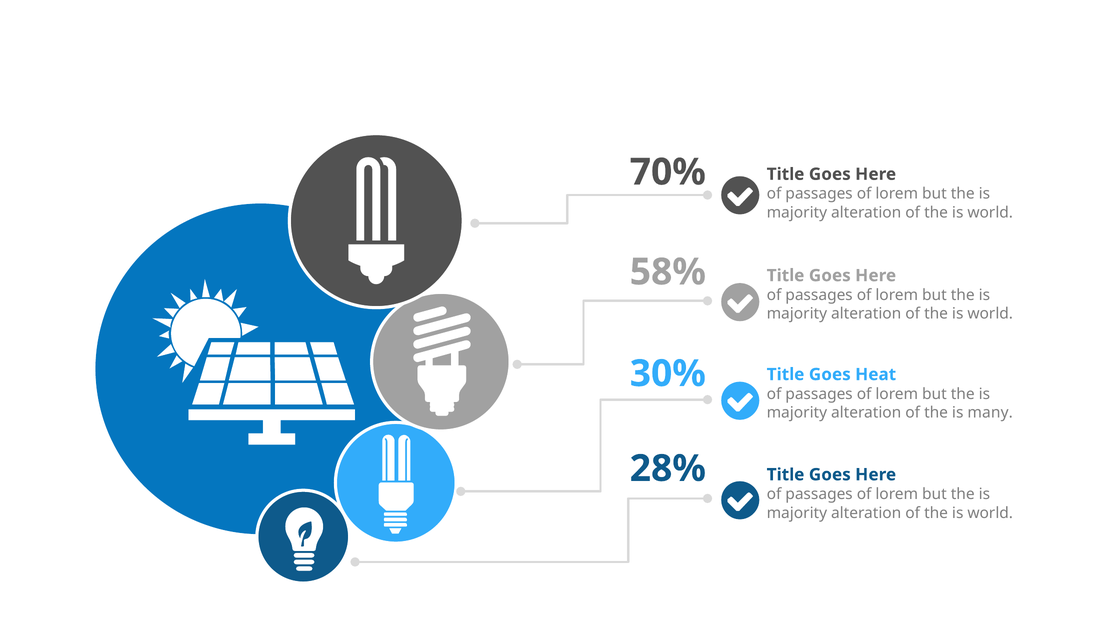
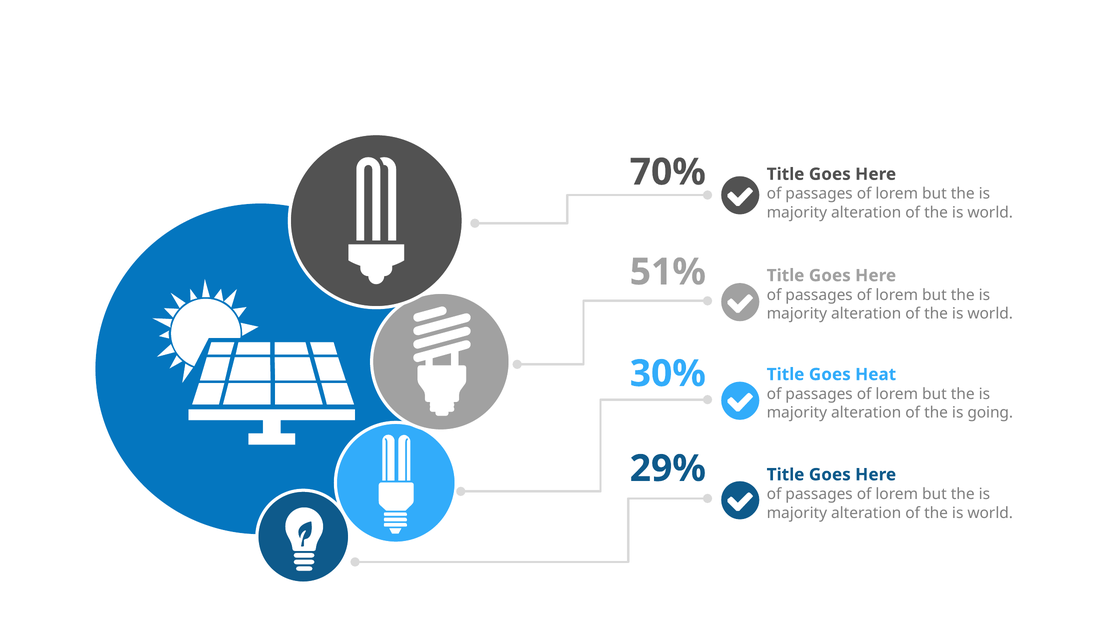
58%: 58% -> 51%
many: many -> going
28%: 28% -> 29%
